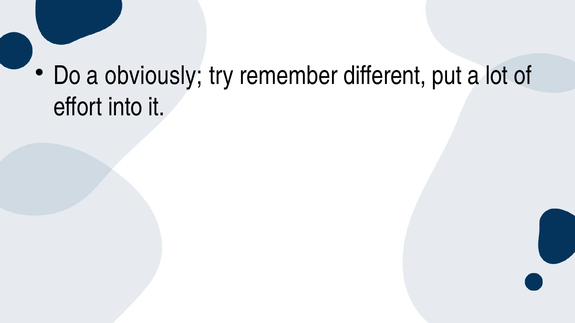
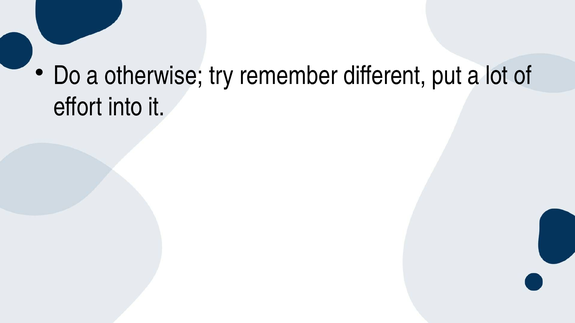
obviously: obviously -> otherwise
